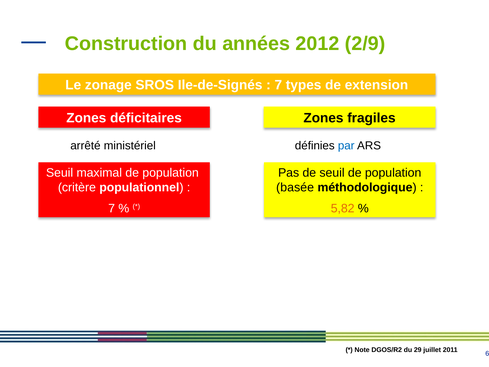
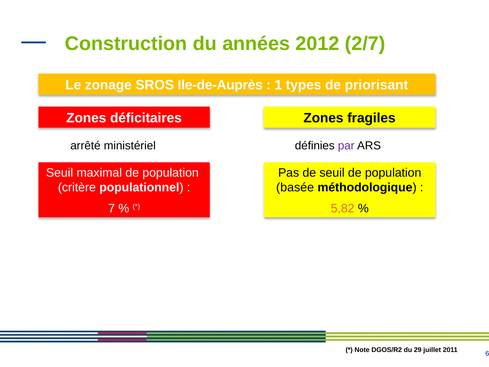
2/9: 2/9 -> 2/7
Ile-de-Signés: Ile-de-Signés -> Ile-de-Auprès
7 at (278, 85): 7 -> 1
extension: extension -> priorisant
par colour: blue -> purple
